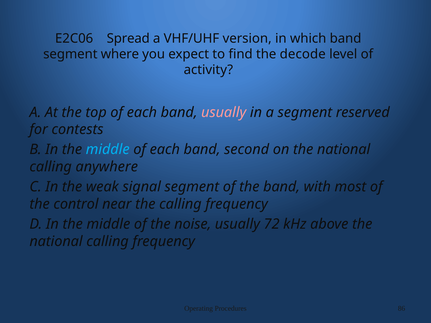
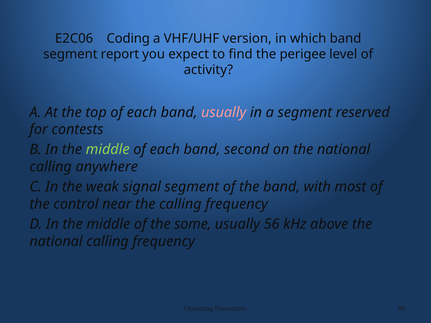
Spread: Spread -> Coding
where: where -> report
decode: decode -> perigee
middle at (108, 150) colour: light blue -> light green
noise: noise -> some
72: 72 -> 56
